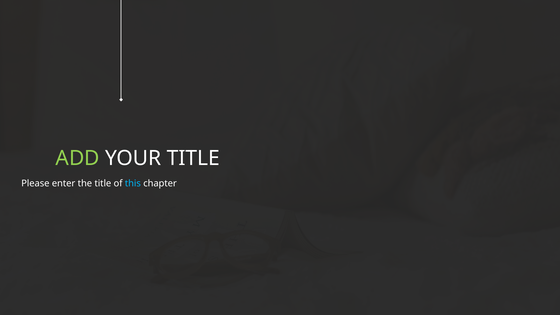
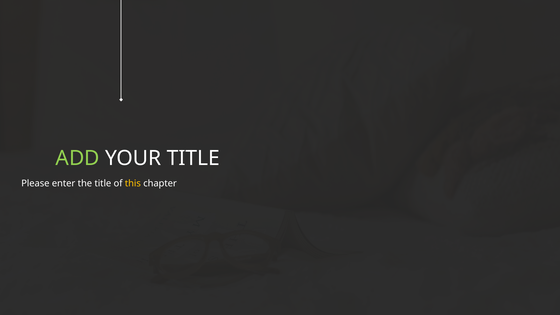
this colour: light blue -> yellow
